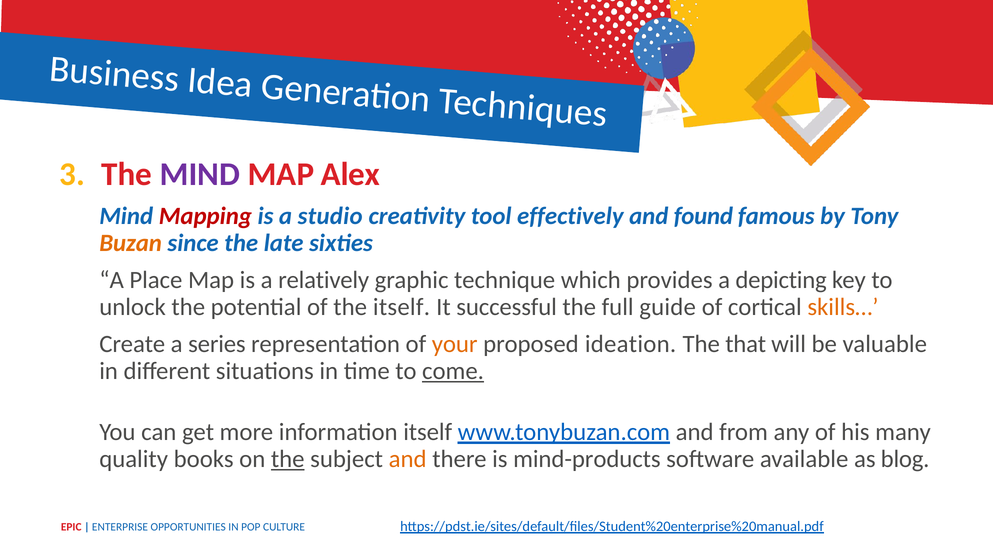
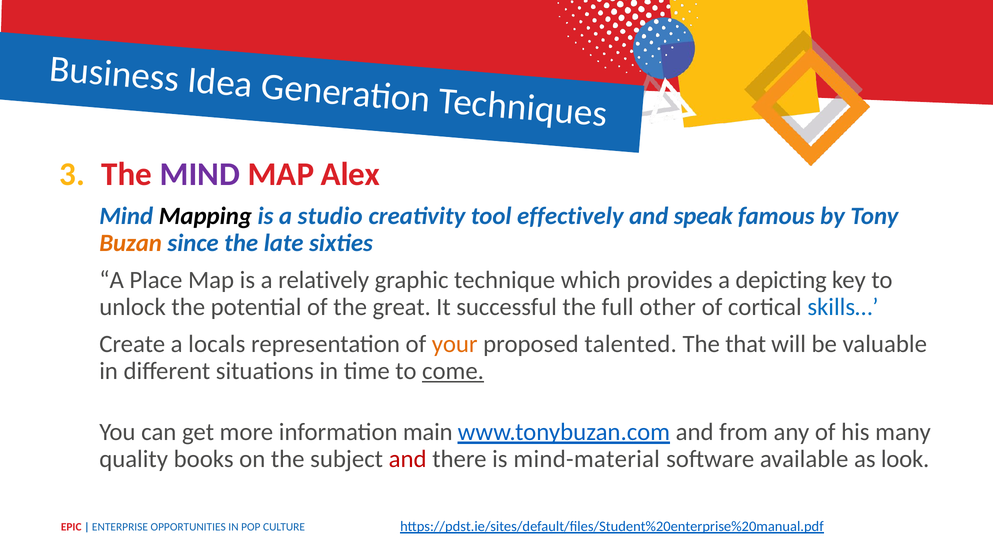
Mapping colour: red -> black
found: found -> speak
the itself: itself -> great
guide: guide -> other
skills… colour: orange -> blue
series: series -> locals
ideation: ideation -> talented
information itself: itself -> main
the at (288, 459) underline: present -> none
and at (408, 459) colour: orange -> red
mind-products: mind-products -> mind-material
blog: blog -> look
